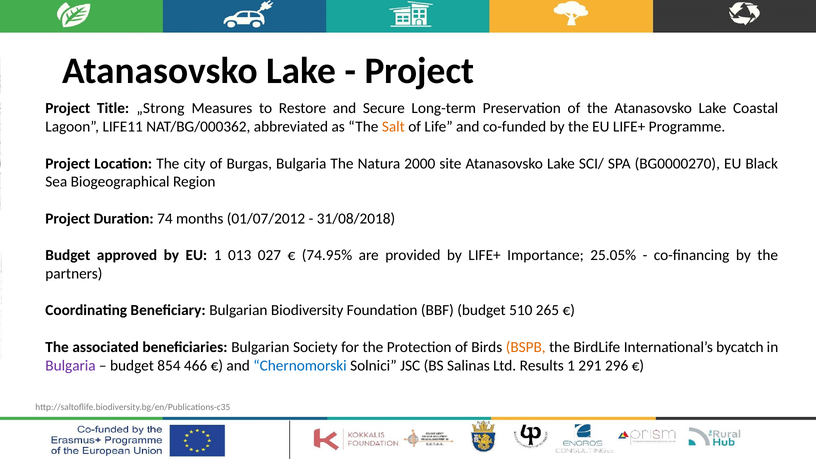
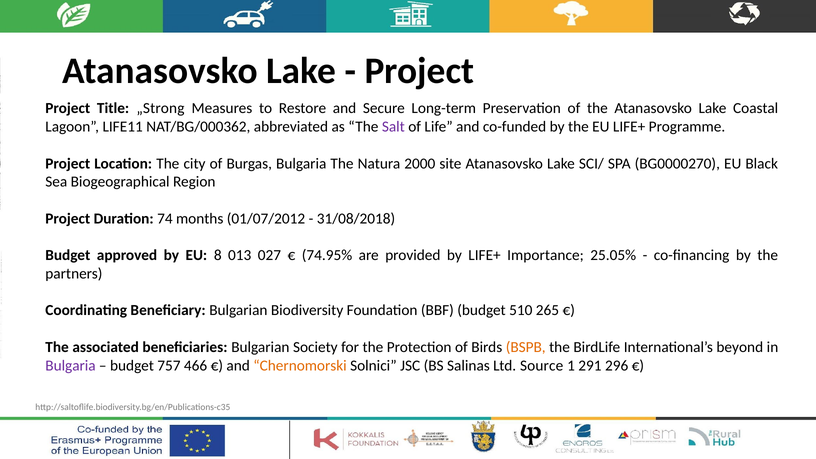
Salt colour: orange -> purple
EU 1: 1 -> 8
bycatch: bycatch -> beyond
854: 854 -> 757
Chernomorski colour: blue -> orange
Results: Results -> Source
